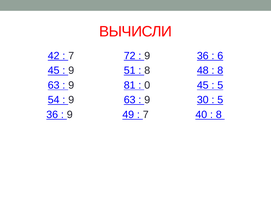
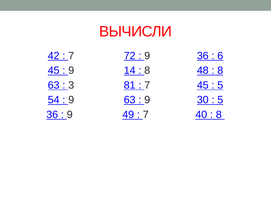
51: 51 -> 14
9 at (71, 85): 9 -> 3
0 at (147, 85): 0 -> 7
